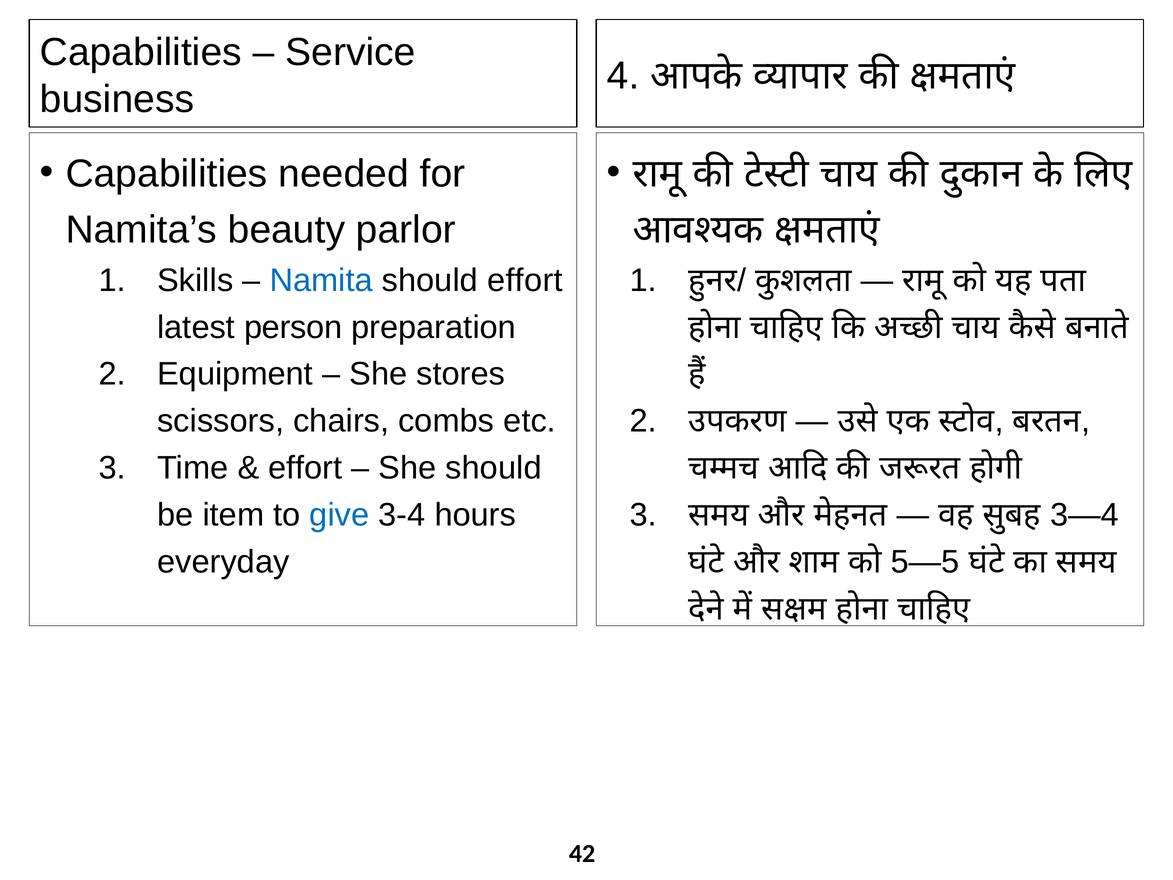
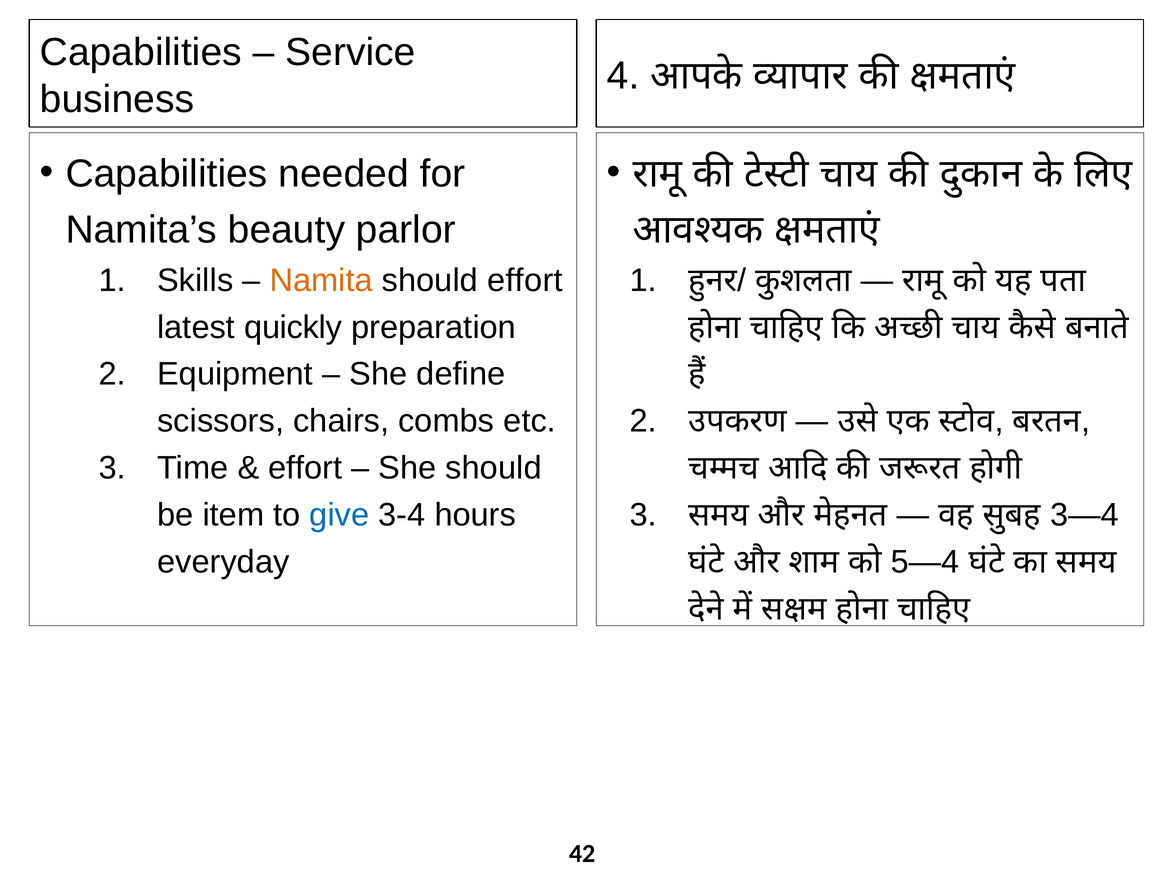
Namita colour: blue -> orange
person: person -> quickly
stores: stores -> define
5—5: 5—5 -> 5—4
